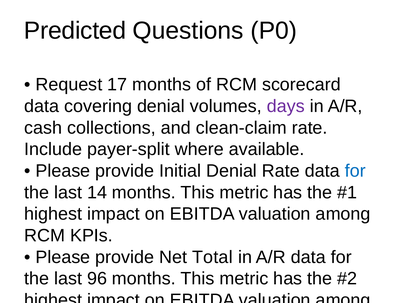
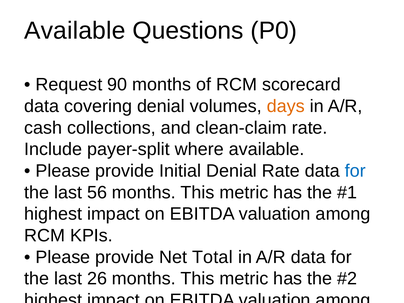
Predicted at (75, 31): Predicted -> Available
17: 17 -> 90
days colour: purple -> orange
14: 14 -> 56
96: 96 -> 26
